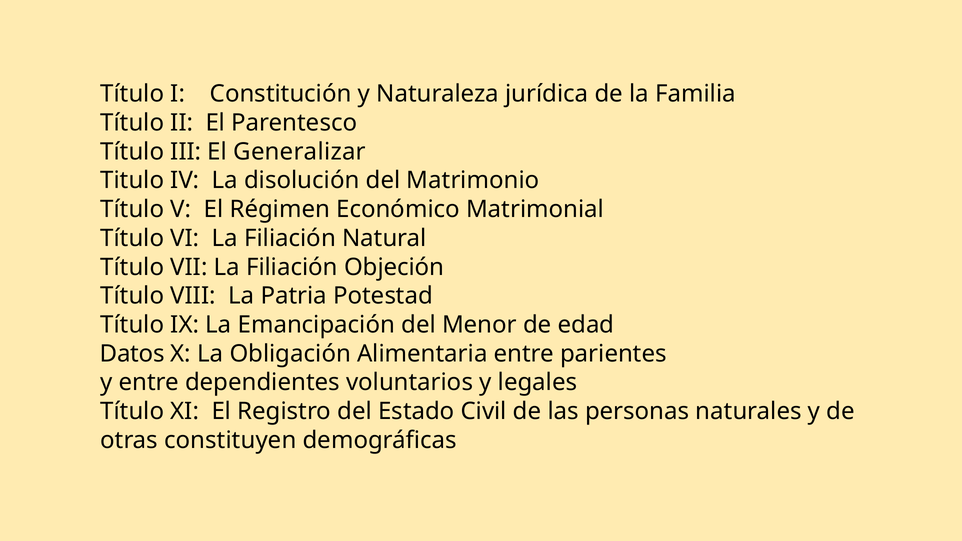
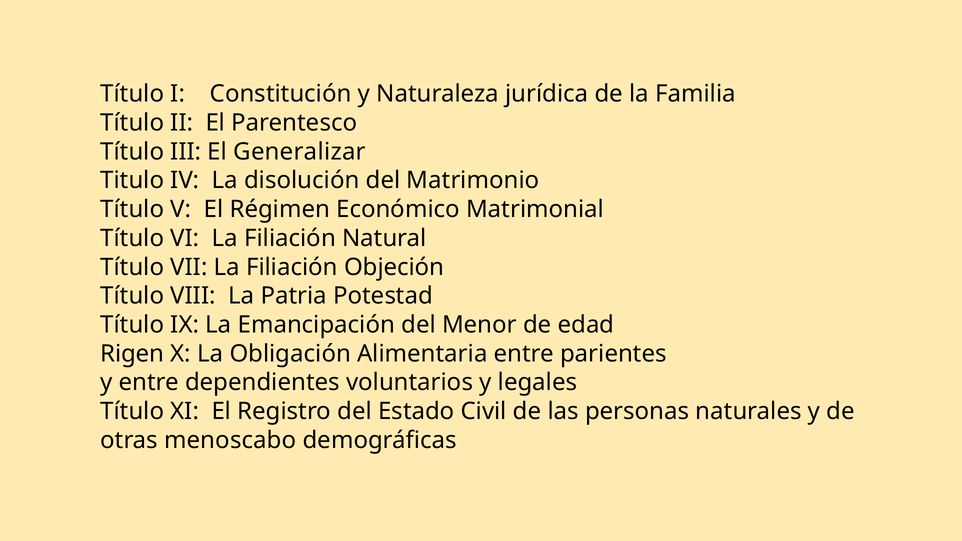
Datos: Datos -> Rigen
constituyen: constituyen -> menoscabo
